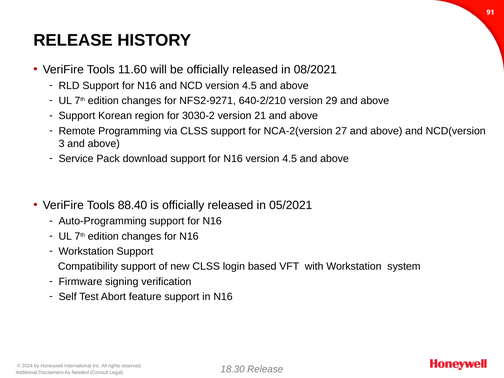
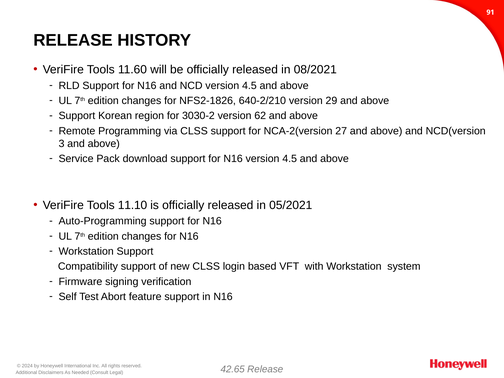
NFS2-9271: NFS2-9271 -> NFS2-1826
21: 21 -> 62
88.40: 88.40 -> 11.10
18.30: 18.30 -> 42.65
